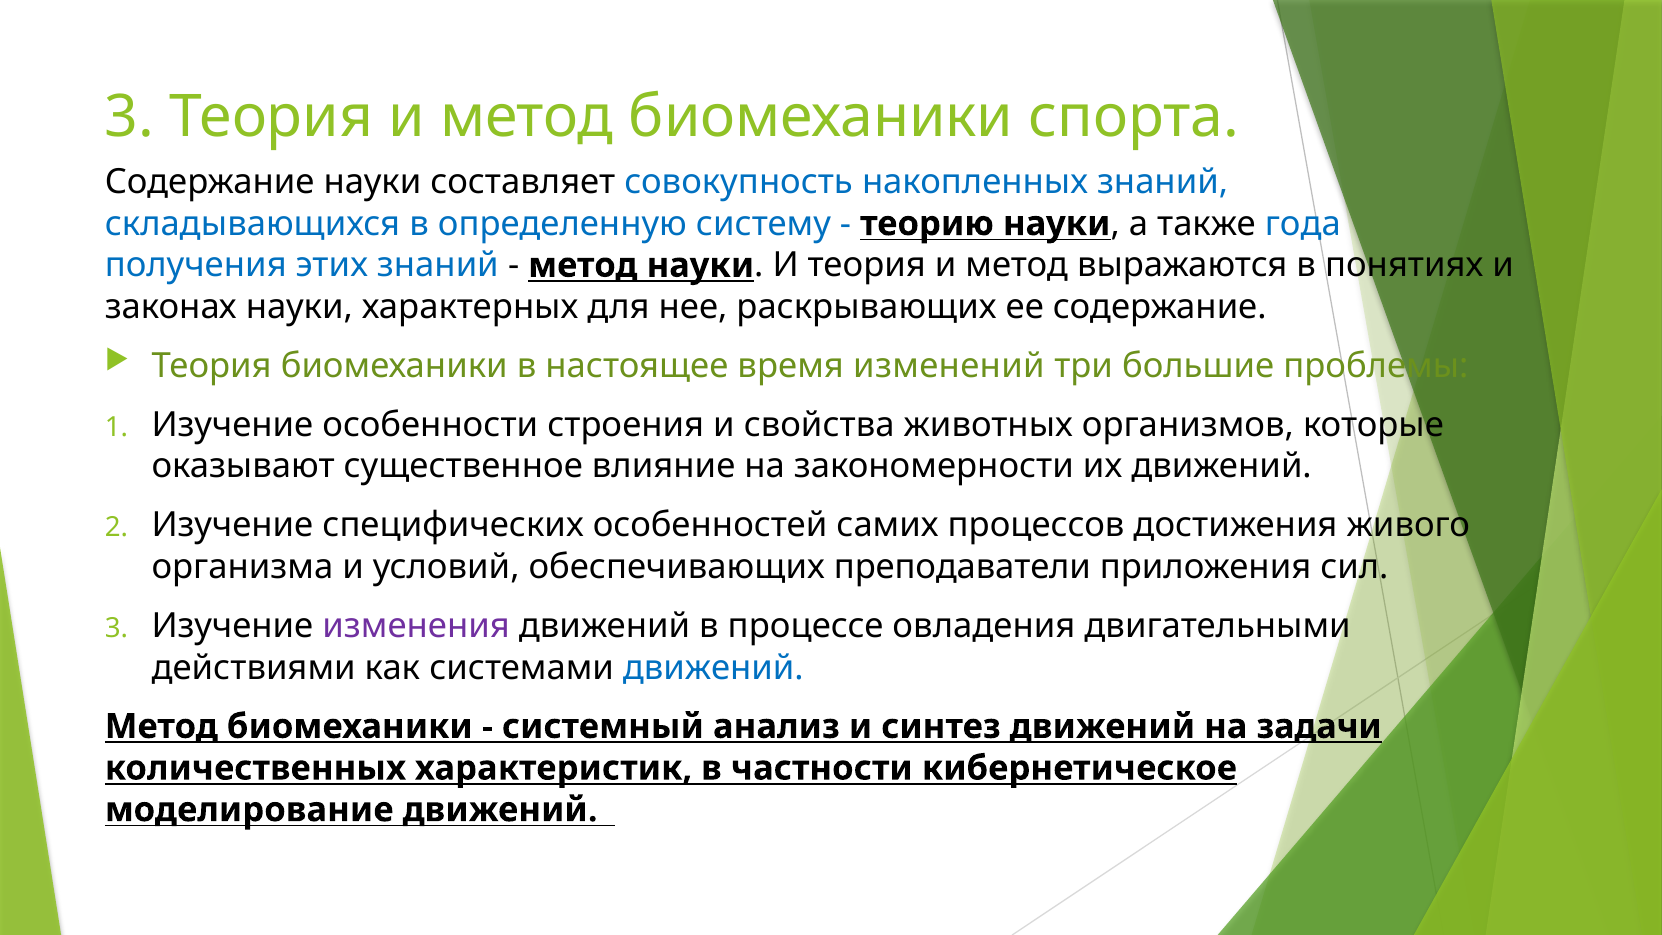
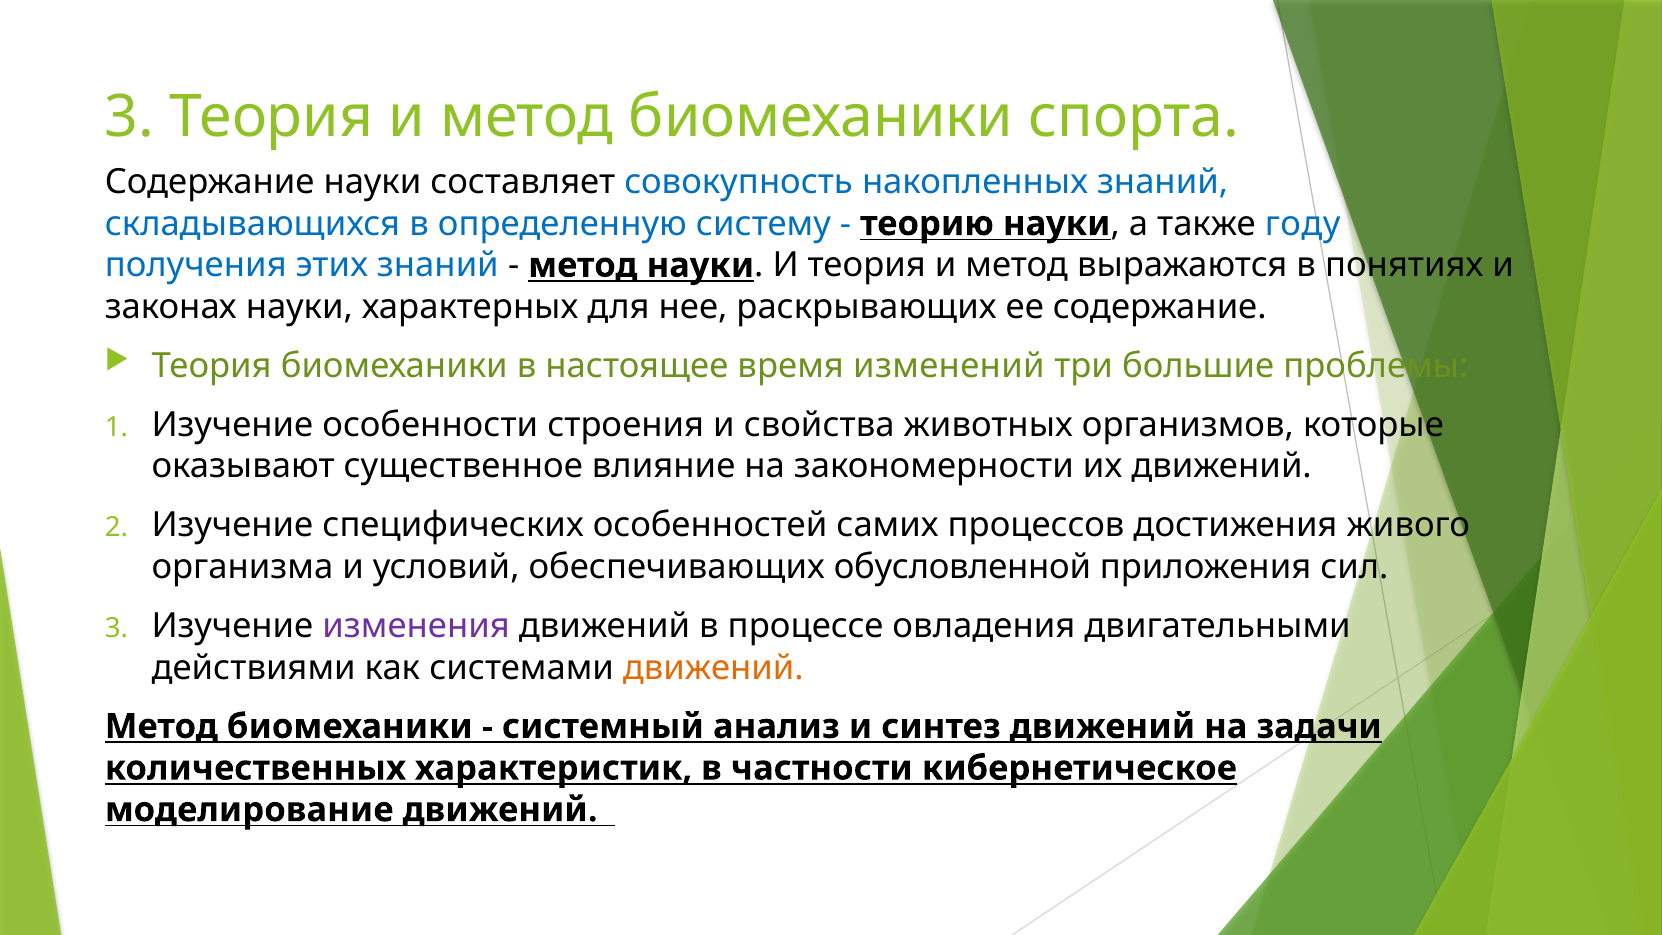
года: года -> году
преподаватели: преподаватели -> обусловленной
движений at (713, 668) colour: blue -> orange
